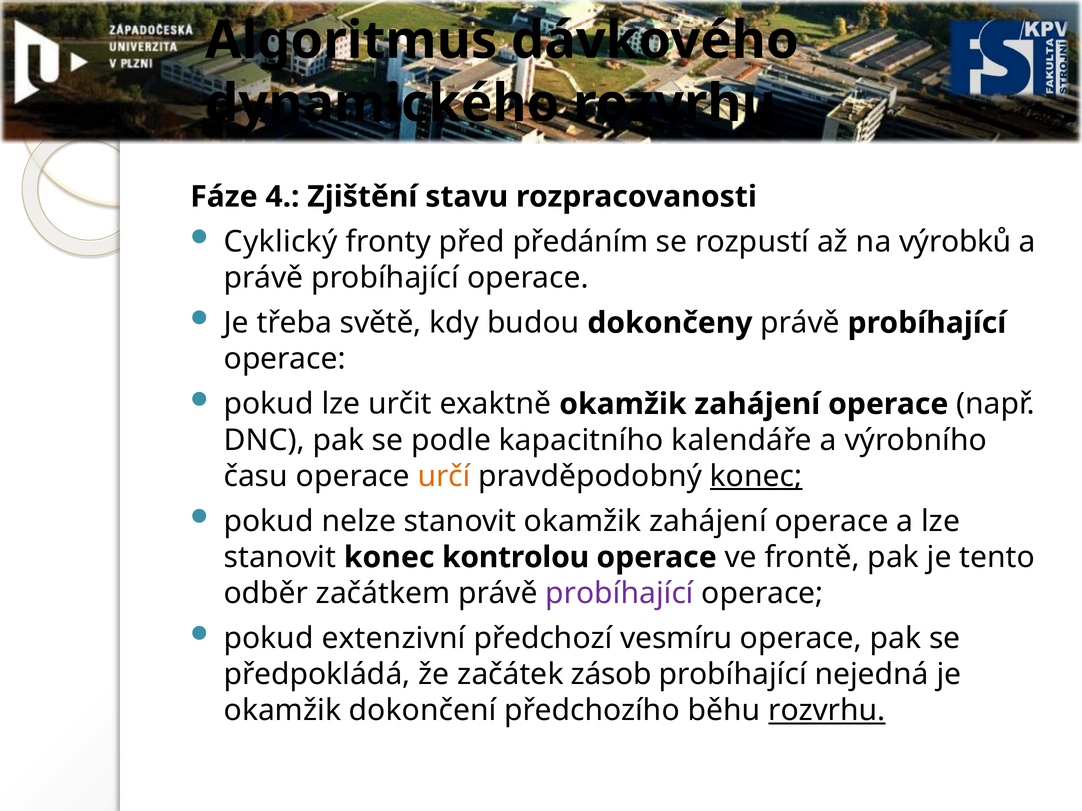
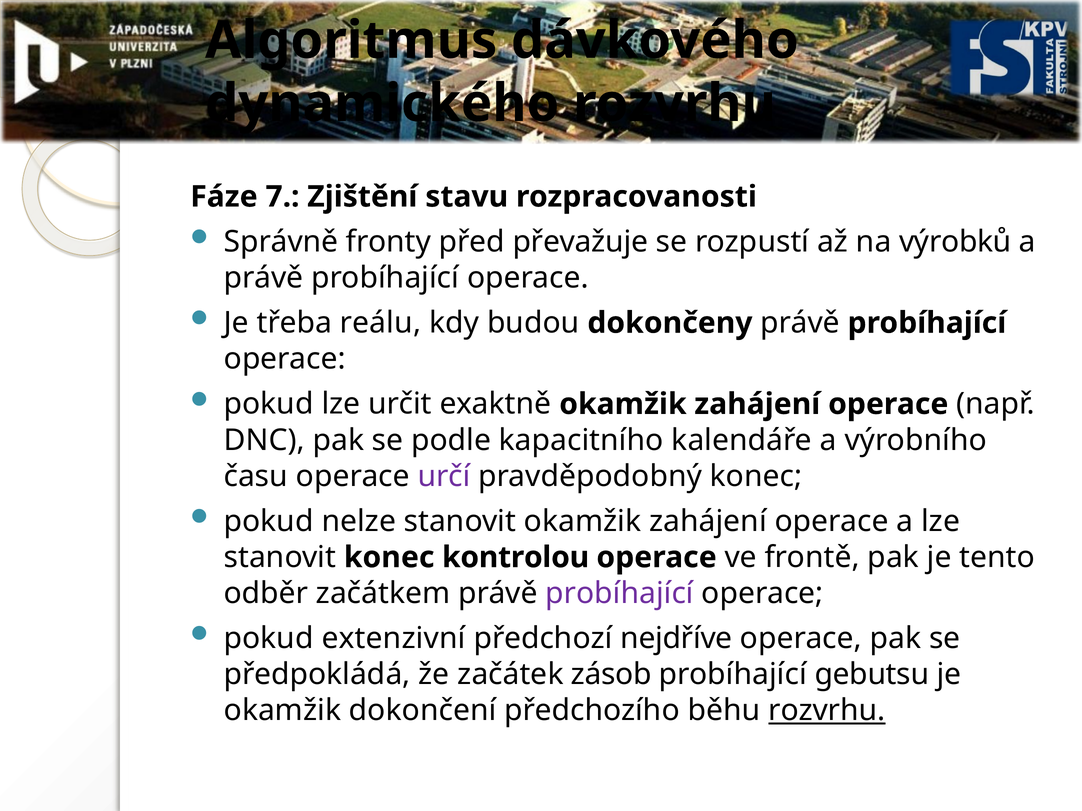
4: 4 -> 7
Cyklický: Cyklický -> Správně
předáním: předáním -> převažuje
světě: světě -> reálu
určí colour: orange -> purple
konec at (756, 476) underline: present -> none
vesmíru: vesmíru -> nejdříve
nejedná: nejedná -> gebutsu
